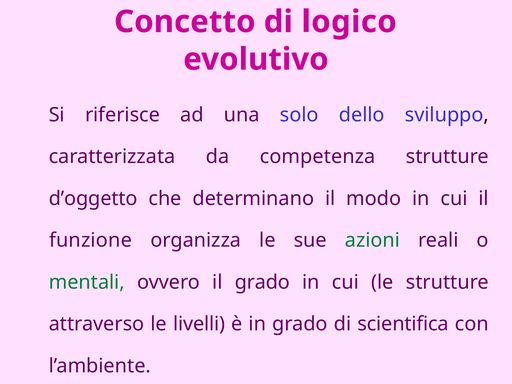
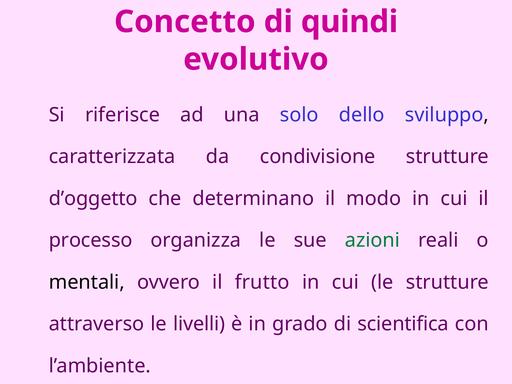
logico: logico -> quindi
competenza: competenza -> condivisione
funzione: funzione -> processo
mentali colour: green -> black
il grado: grado -> frutto
